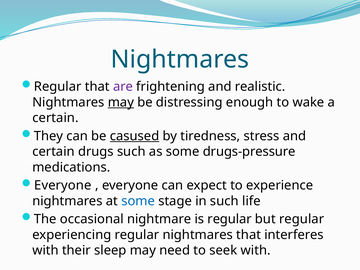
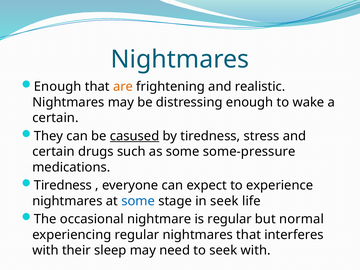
Regular at (58, 87): Regular -> Enough
are colour: purple -> orange
may at (121, 102) underline: present -> none
drugs-pressure: drugs-pressure -> some-pressure
Everyone at (63, 185): Everyone -> Tiredness
in such: such -> seek
but regular: regular -> normal
